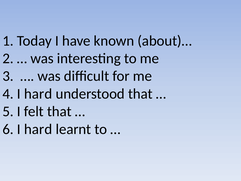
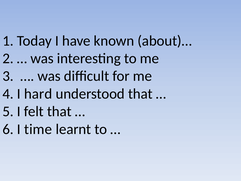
6 I hard: hard -> time
